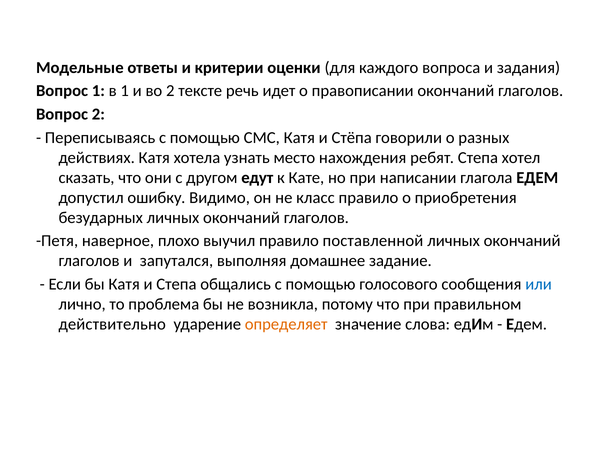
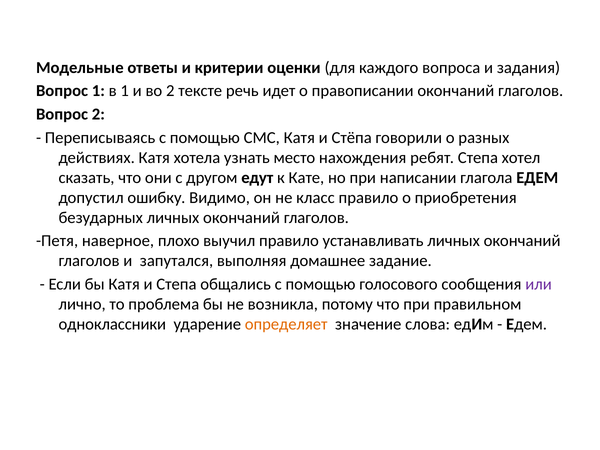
поставленной: поставленной -> устанавливать
или colour: blue -> purple
действительно: действительно -> одноклассники
